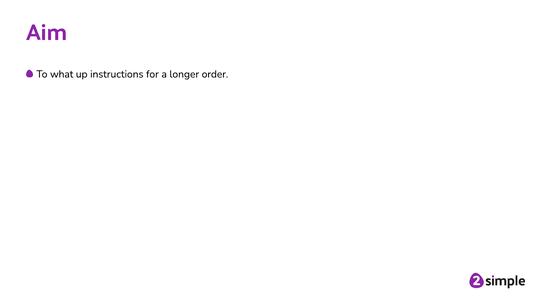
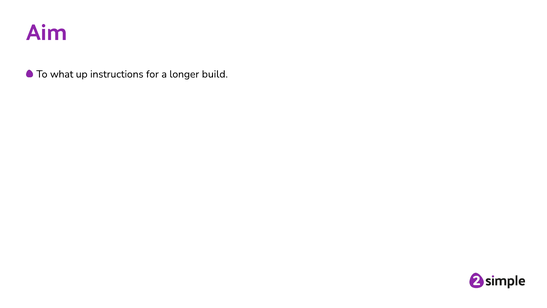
order: order -> build
